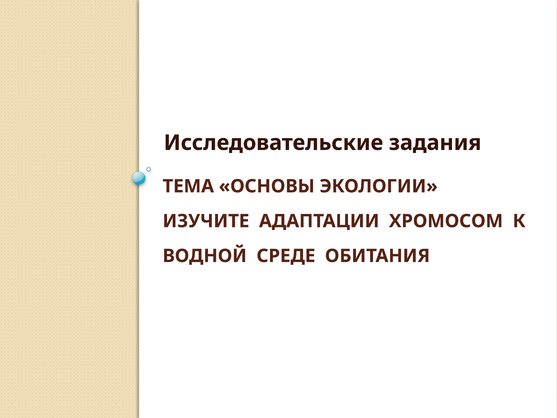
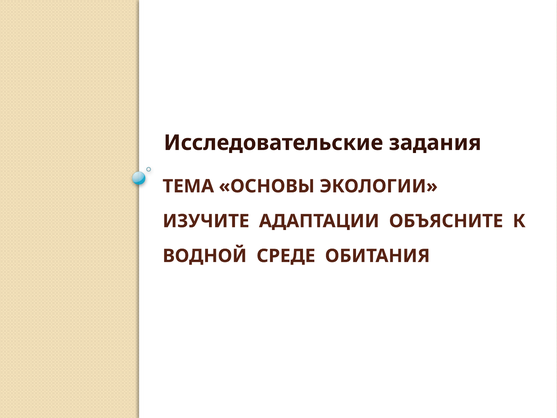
ХРОМОСОМ: ХРОМОСОМ -> ОБЪЯСНИТЕ
